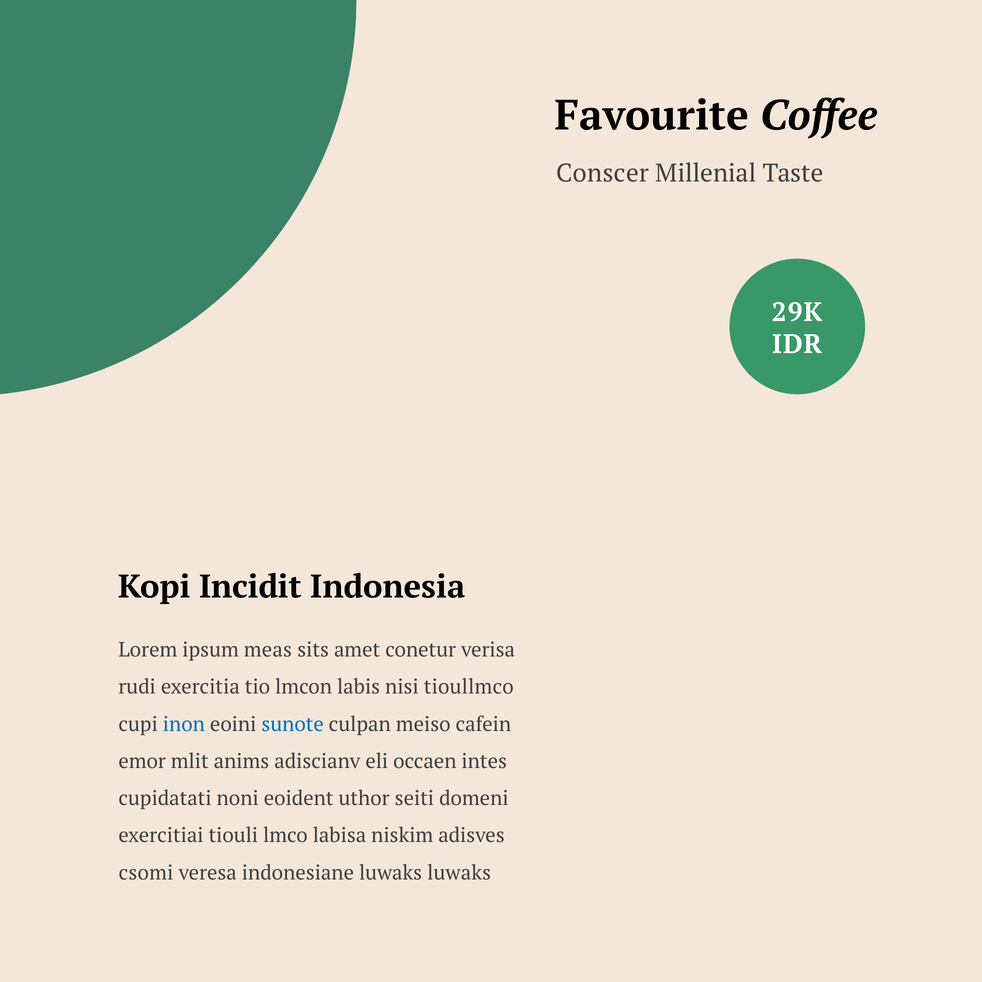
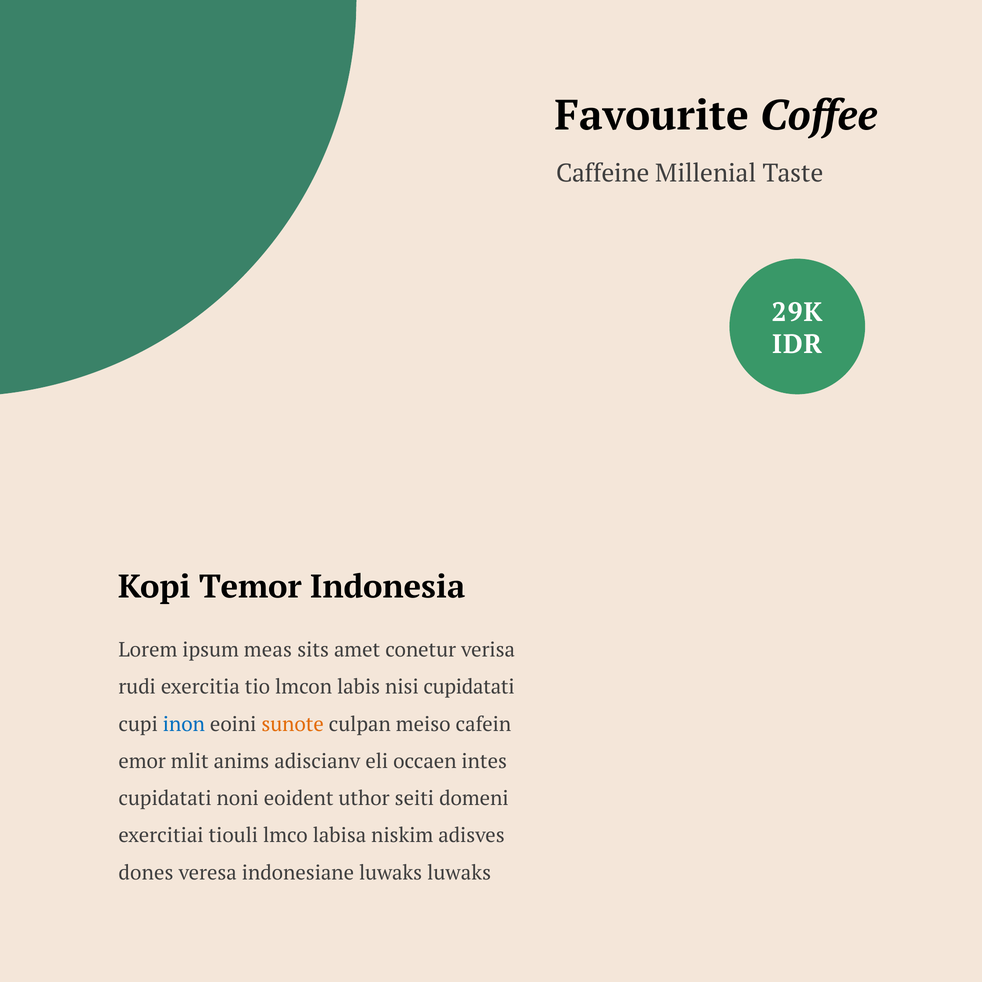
Conscer: Conscer -> Caffeine
Incidit: Incidit -> Temor
nisi tioullmco: tioullmco -> cupidatati
sunote colour: blue -> orange
csomi: csomi -> dones
